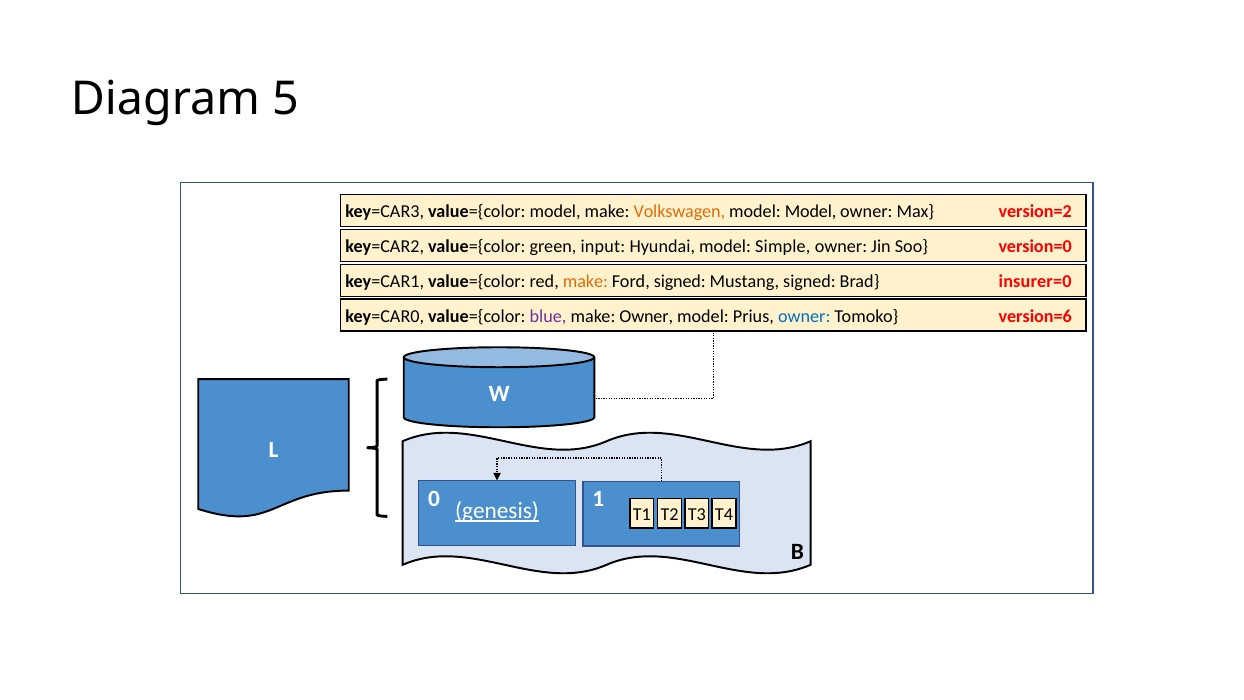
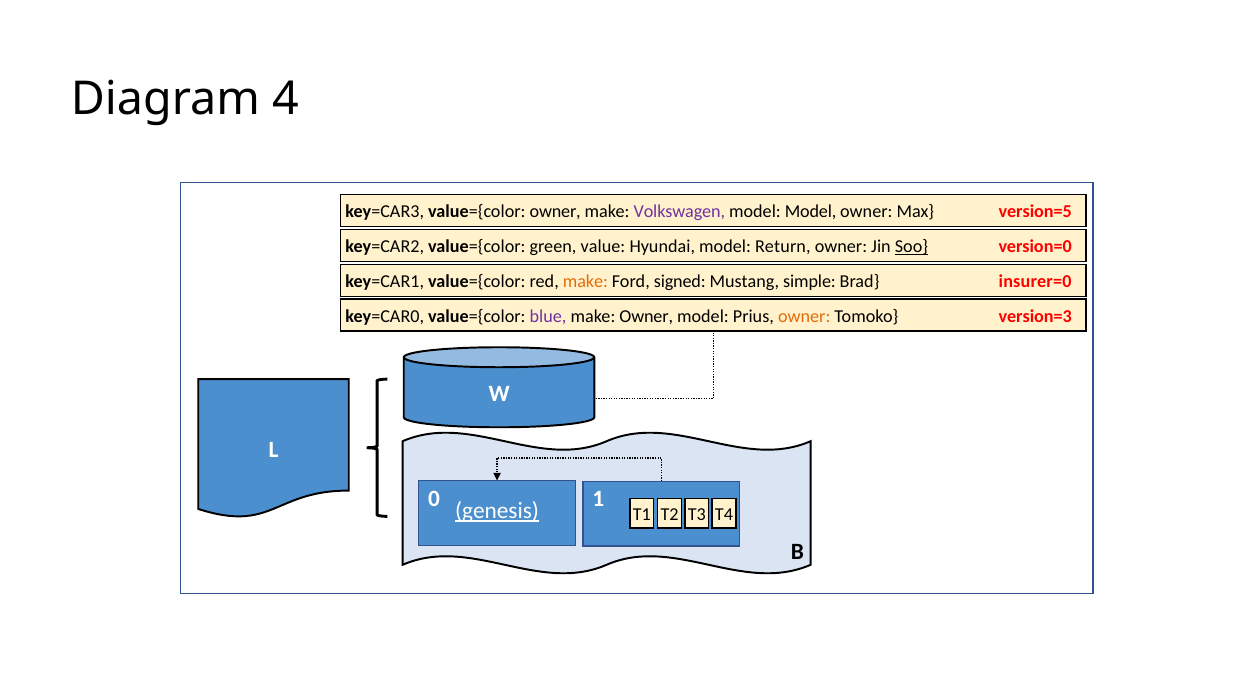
5: 5 -> 4
value={color model: model -> owner
Volkswagen colour: orange -> purple
version=2: version=2 -> version=5
input: input -> value
Simple: Simple -> Return
Soo underline: none -> present
Mustang signed: signed -> simple
owner at (804, 316) colour: blue -> orange
version=6: version=6 -> version=3
